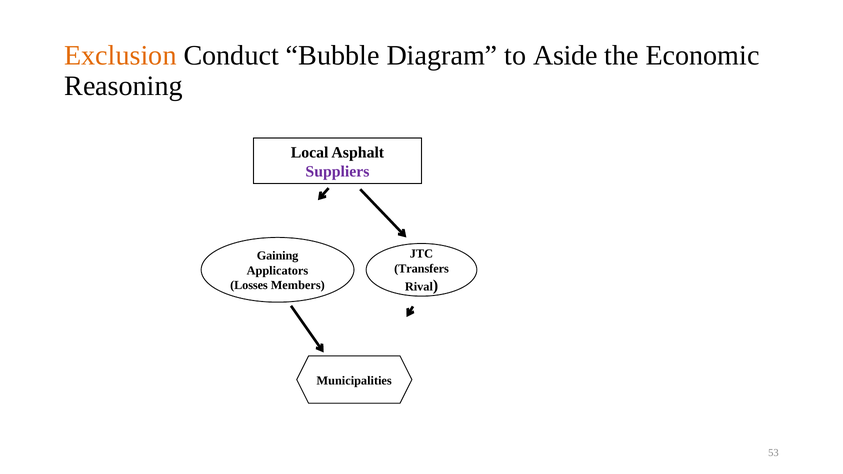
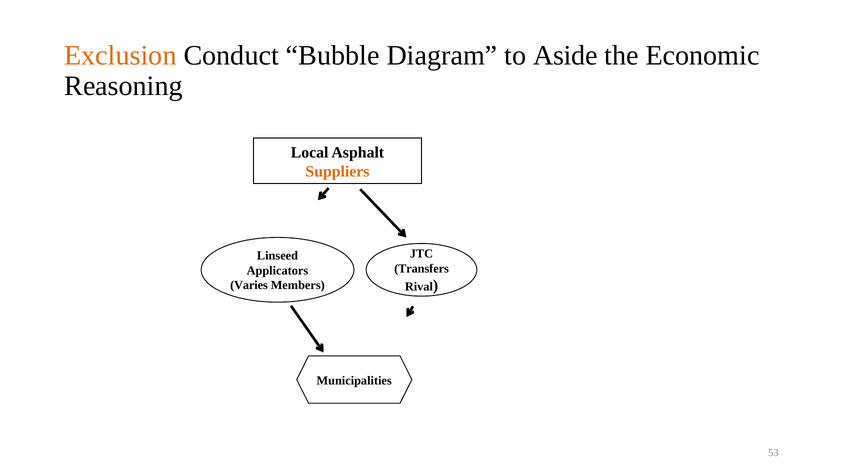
Suppliers colour: purple -> orange
Gaining: Gaining -> Linseed
Losses: Losses -> Varies
